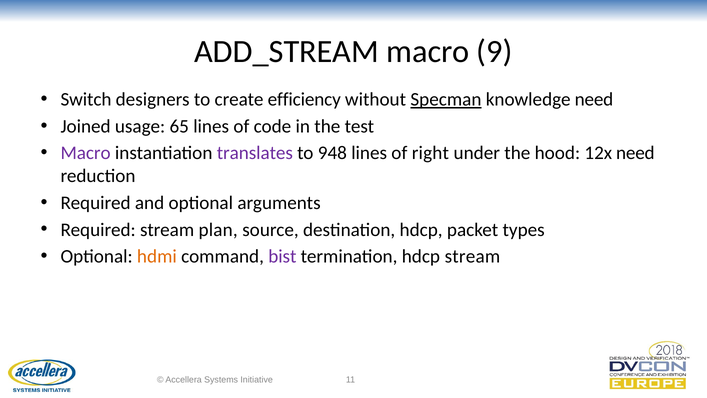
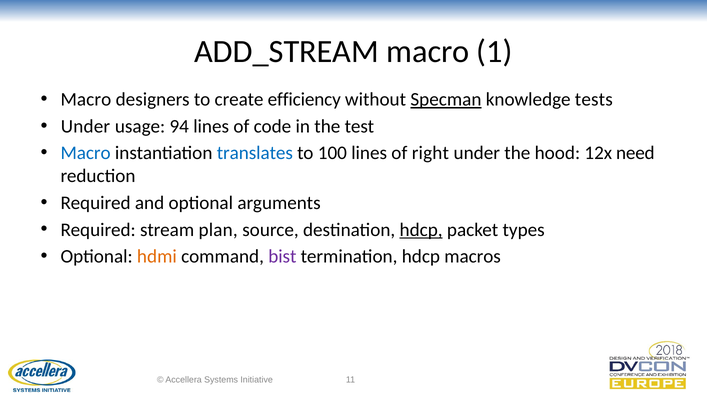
9: 9 -> 1
Switch at (86, 99): Switch -> Macro
knowledge need: need -> tests
Joined at (86, 126): Joined -> Under
65: 65 -> 94
Macro at (86, 153) colour: purple -> blue
translates colour: purple -> blue
948: 948 -> 100
hdcp at (421, 230) underline: none -> present
hdcp stream: stream -> macros
